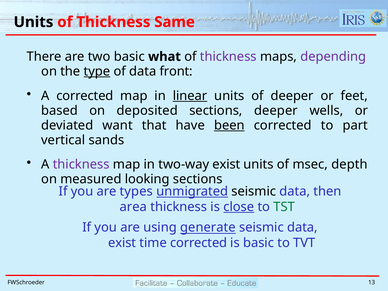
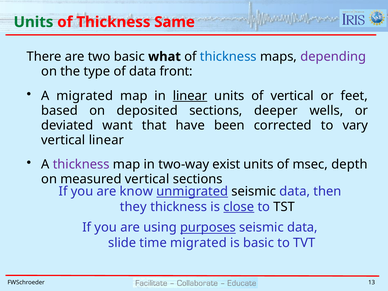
Units at (33, 22) colour: black -> green
thickness at (228, 57) colour: purple -> blue
type underline: present -> none
A corrected: corrected -> migrated
of deeper: deeper -> vertical
been underline: present -> none
part: part -> vary
vertical sands: sands -> linear
measured looking: looking -> vertical
types: types -> know
area: area -> they
TST colour: green -> black
generate: generate -> purposes
exist at (122, 243): exist -> slide
time corrected: corrected -> migrated
